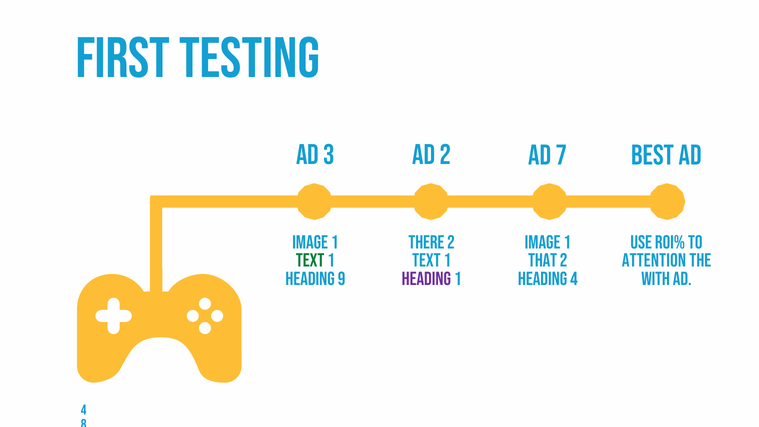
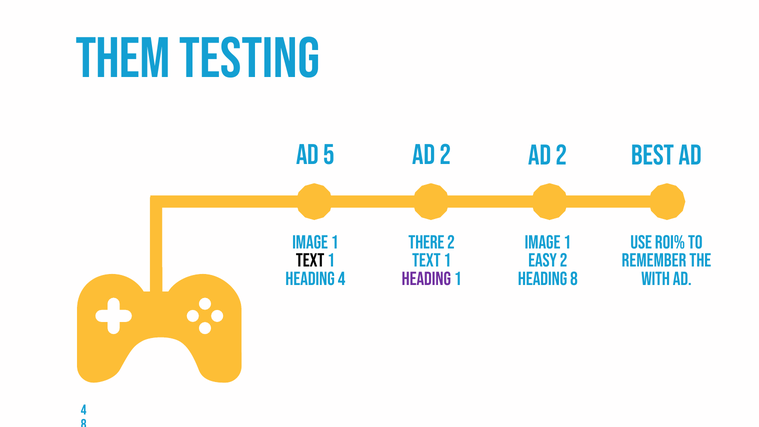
First: First -> Them
3: 3 -> 5
7 at (562, 155): 7 -> 2
Text at (310, 261) colour: green -> black
That: That -> Easy
attention: attention -> remember
Heading 9: 9 -> 4
Heading 4: 4 -> 8
